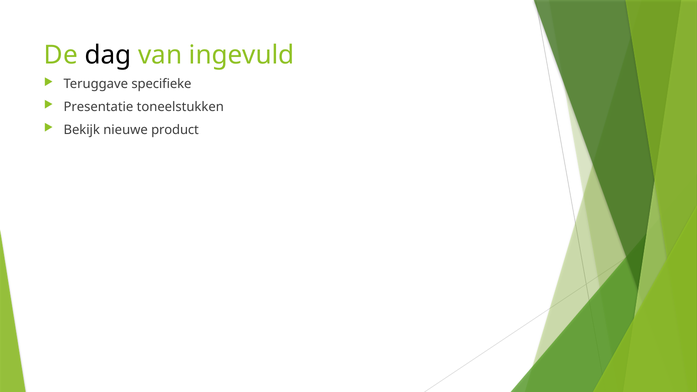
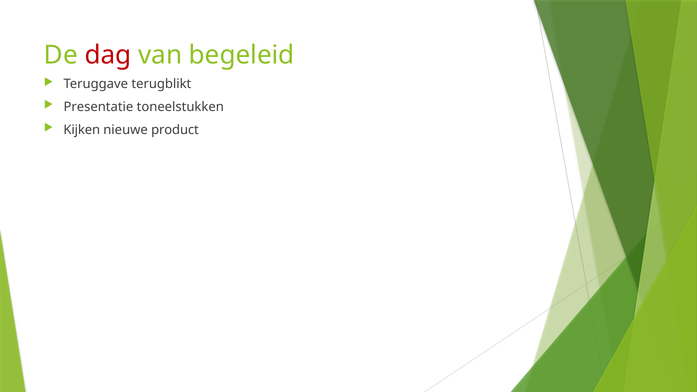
dag colour: black -> red
ingevuld: ingevuld -> begeleid
specifieke: specifieke -> terugblikt
Bekijk: Bekijk -> Kijken
